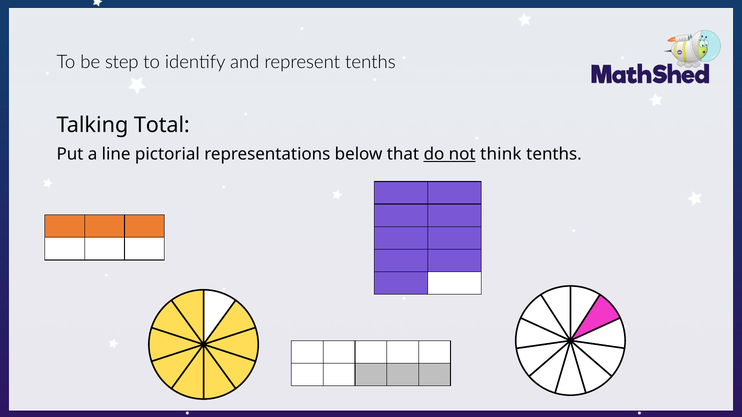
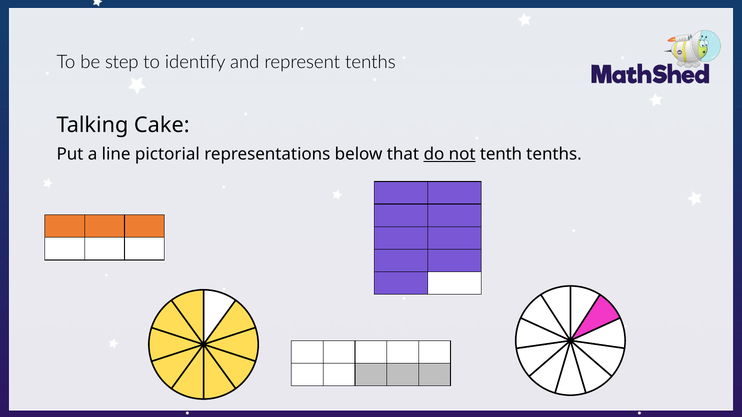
Total: Total -> Cake
think: think -> tenth
